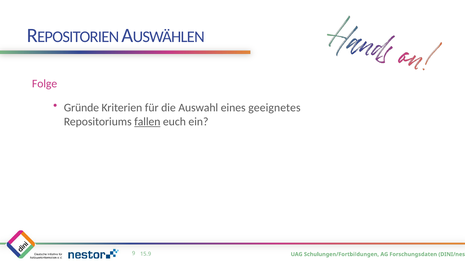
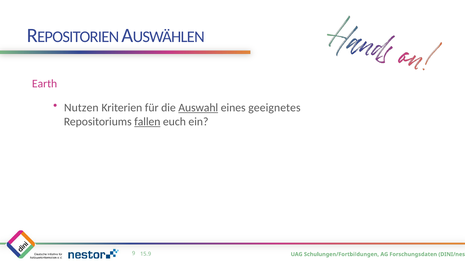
Folge: Folge -> Earth
Gründe: Gründe -> Nutzen
Auswahl underline: none -> present
